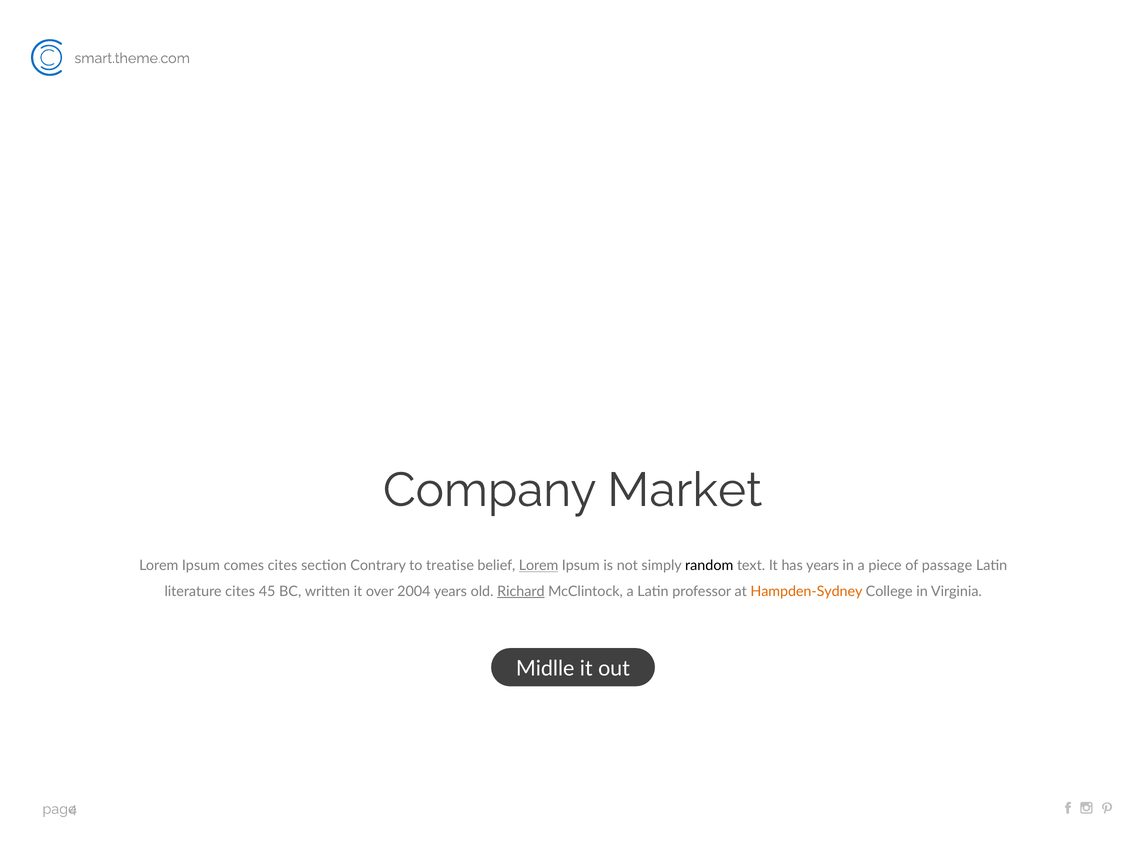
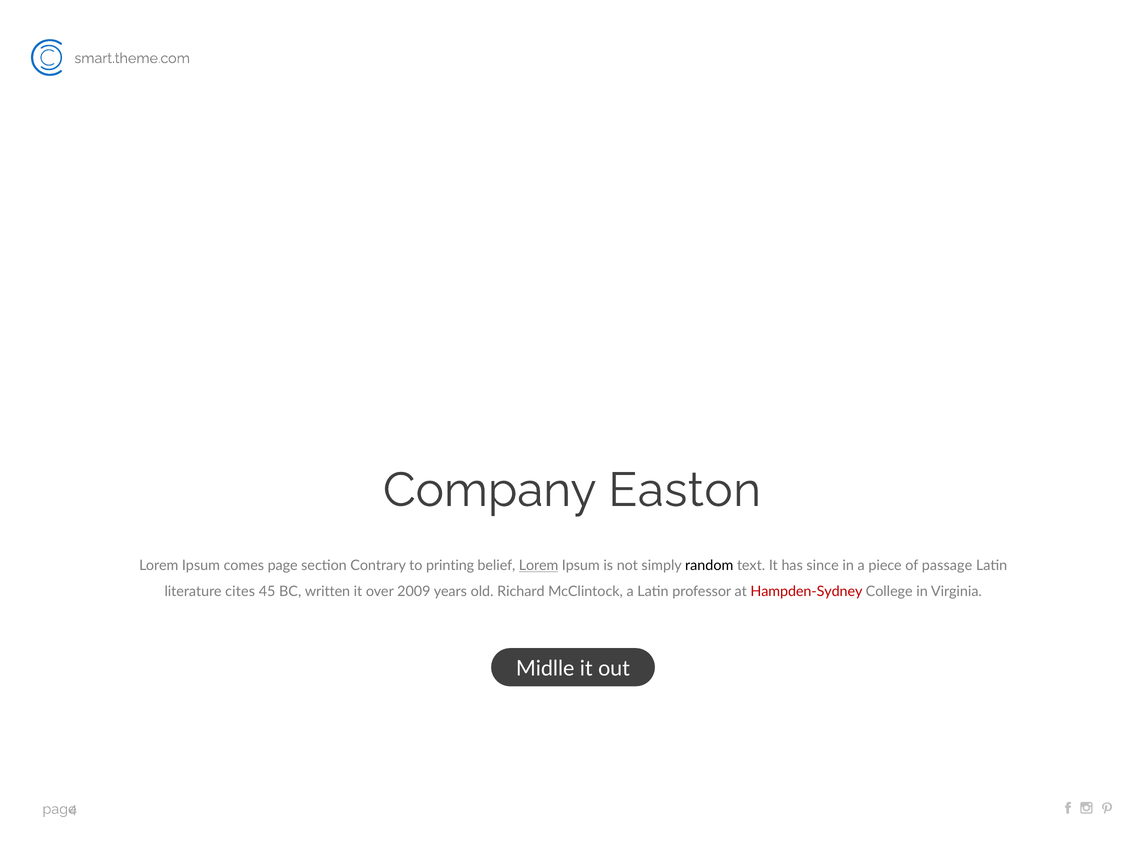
Market: Market -> Easton
comes cites: cites -> page
treatise: treatise -> printing
has years: years -> since
2004: 2004 -> 2009
Richard underline: present -> none
Hampden-Sydney colour: orange -> red
